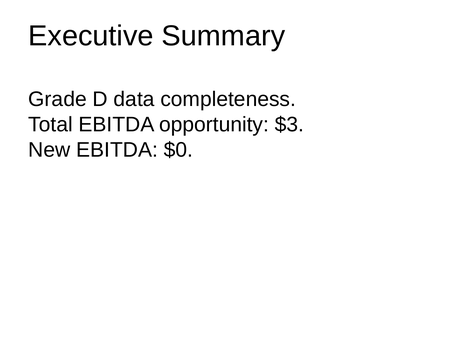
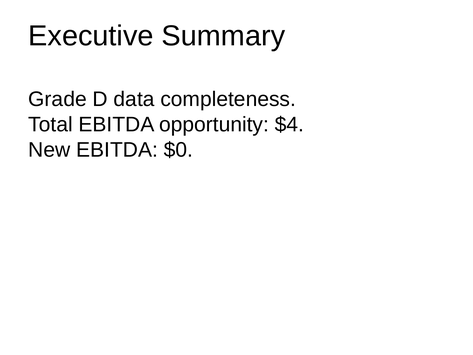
$3: $3 -> $4
